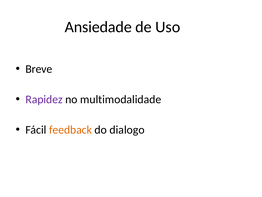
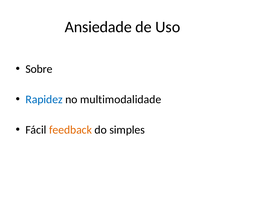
Breve: Breve -> Sobre
Rapidez colour: purple -> blue
dialogo: dialogo -> simples
